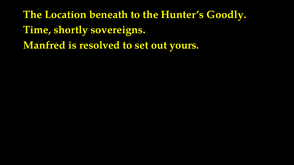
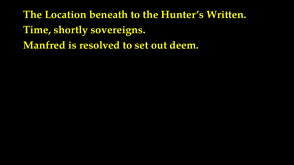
Goodly: Goodly -> Written
yours: yours -> deem
